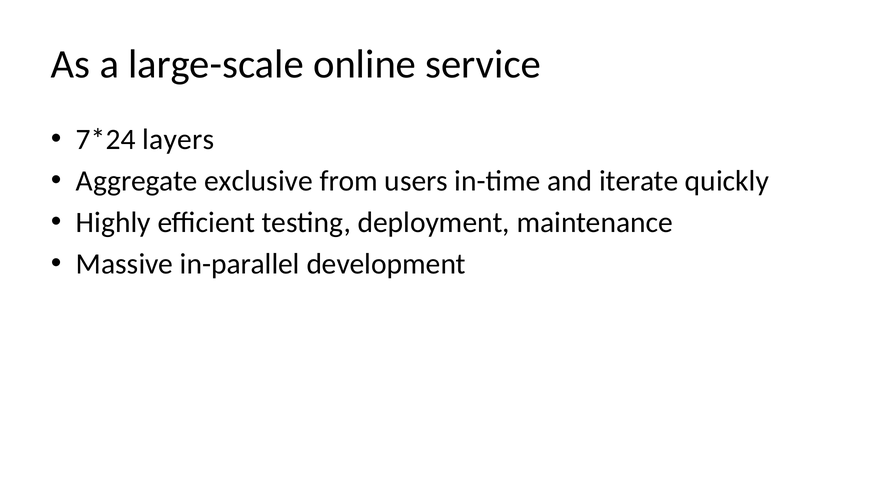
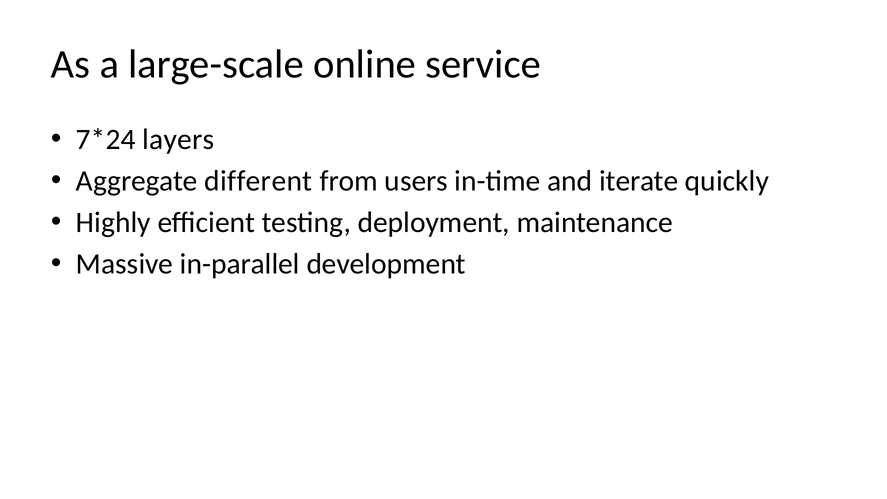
exclusive: exclusive -> different
